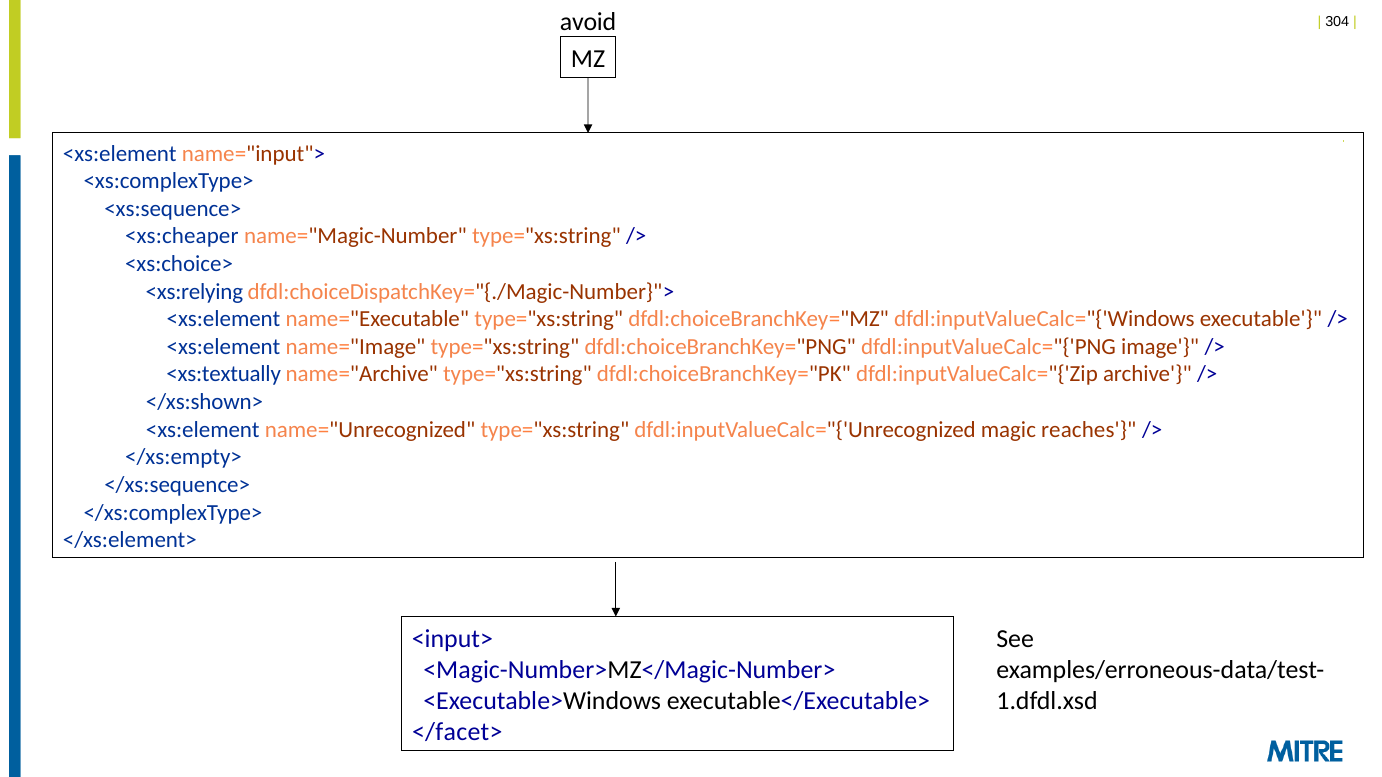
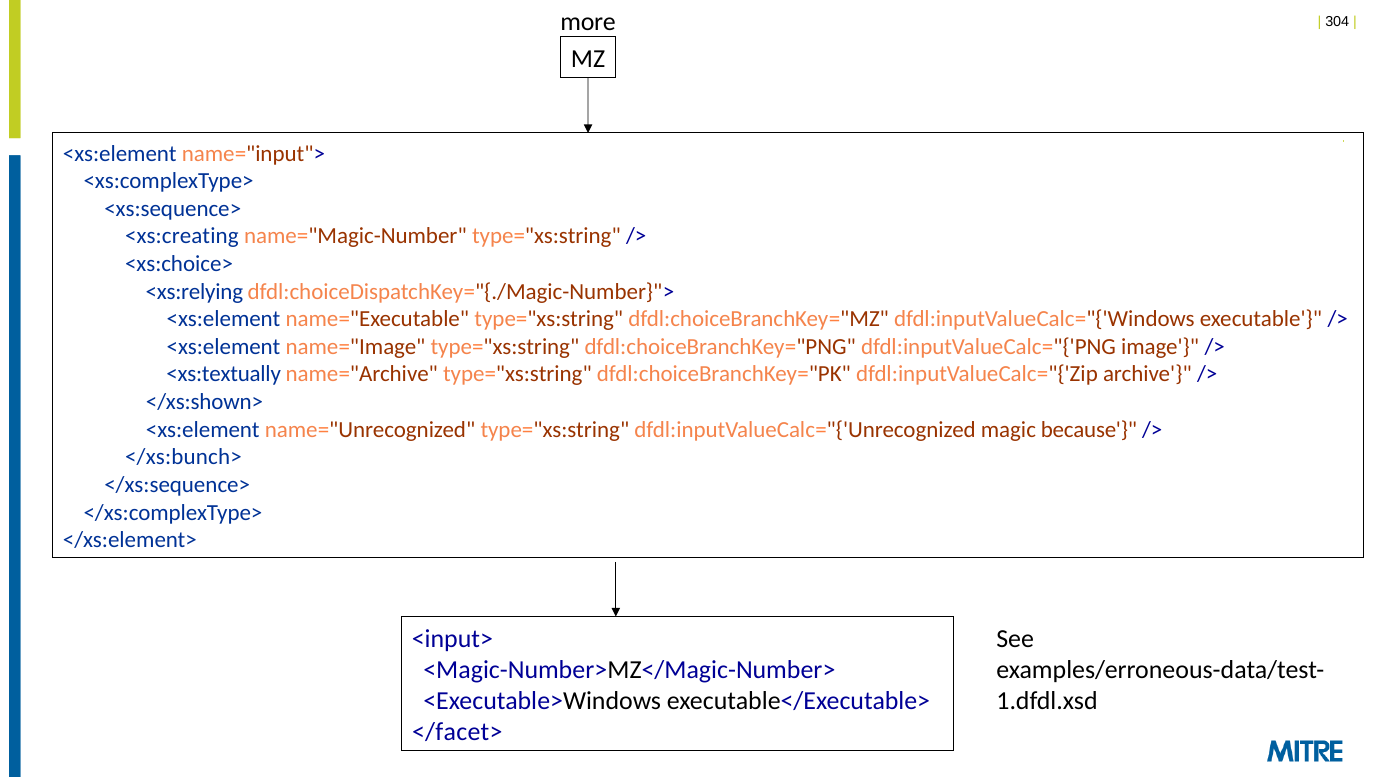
avoid: avoid -> more
<xs:cheaper: <xs:cheaper -> <xs:creating
reaches: reaches -> because
</xs:empty>: </xs:empty> -> </xs:bunch>
